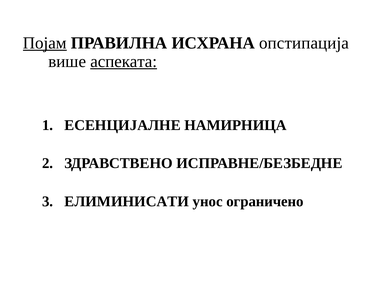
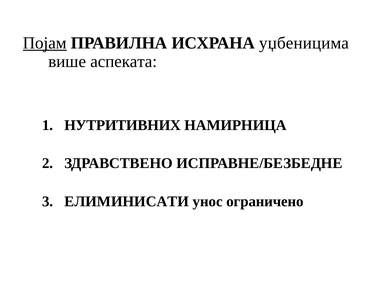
опстипација: опстипација -> уџбеницима
аспеката underline: present -> none
ЕСЕНЦИЈАЛНЕ: ЕСЕНЦИЈАЛНЕ -> НУТРИТИВНИХ
